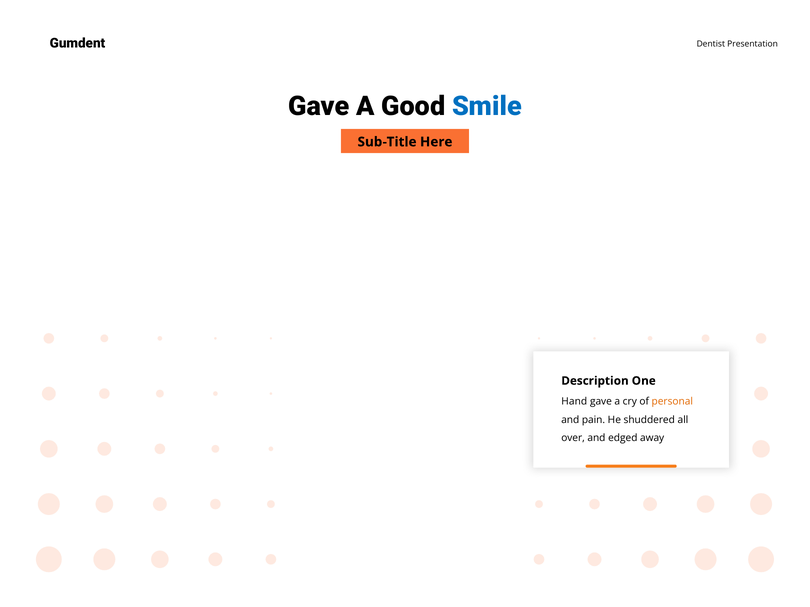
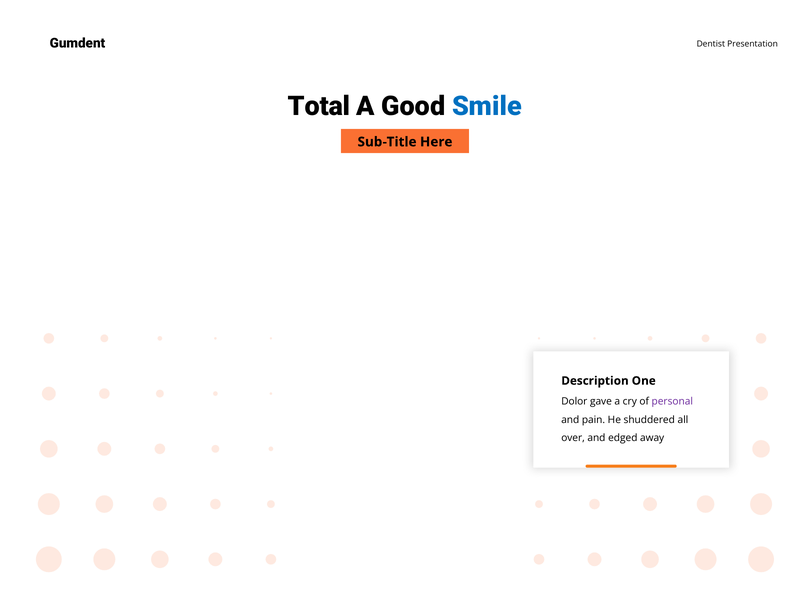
Gave at (319, 107): Gave -> Total
Hand: Hand -> Dolor
personal colour: orange -> purple
